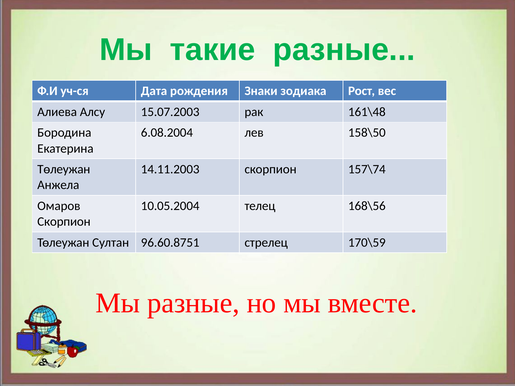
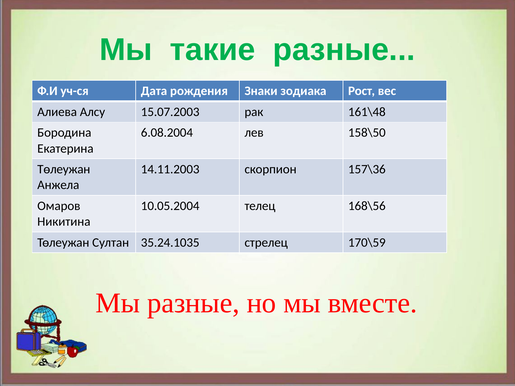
157\74: 157\74 -> 157\36
Скорпион at (64, 222): Скорпион -> Никитина
96.60.8751: 96.60.8751 -> 35.24.1035
